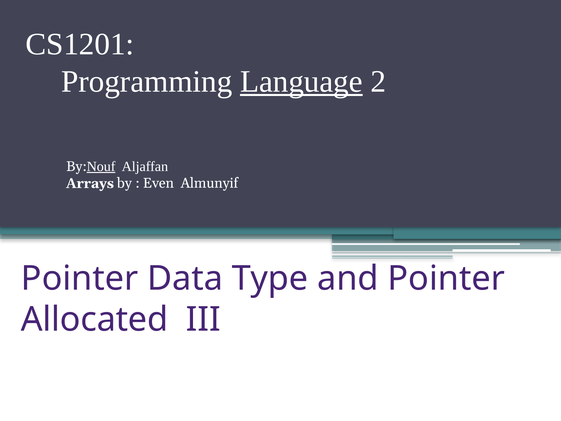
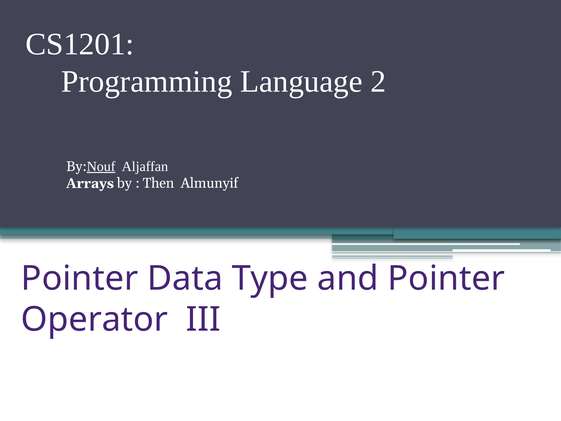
Language underline: present -> none
Even: Even -> Then
Allocated: Allocated -> Operator
